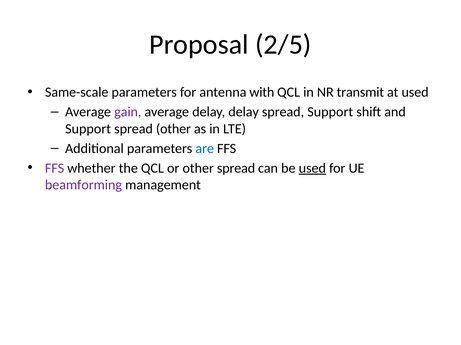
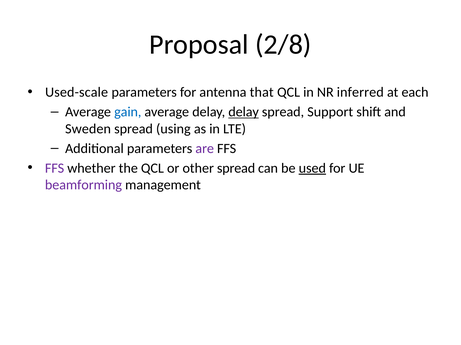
2/5: 2/5 -> 2/8
Same-scale: Same-scale -> Used-scale
with: with -> that
transmit: transmit -> inferred
at used: used -> each
gain colour: purple -> blue
delay at (244, 112) underline: none -> present
Support at (88, 129): Support -> Sweden
spread other: other -> using
are colour: blue -> purple
